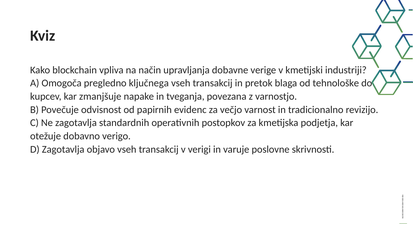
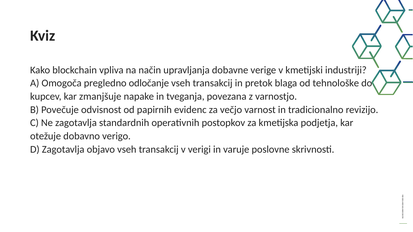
ključnega: ključnega -> odločanje
